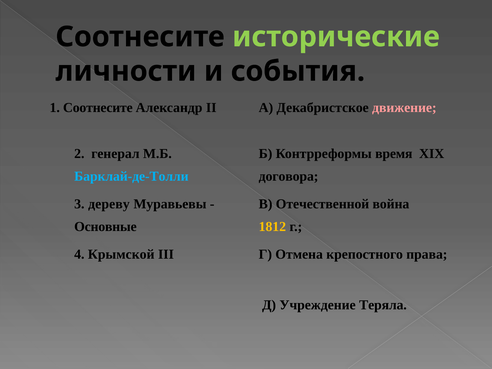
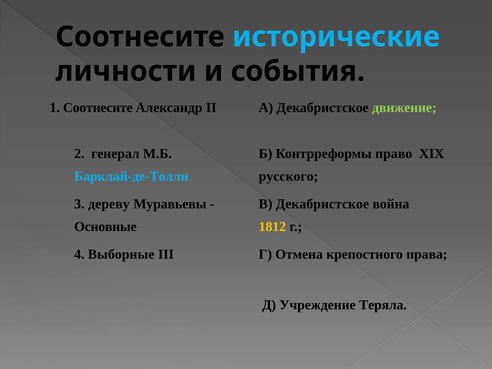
исторические colour: light green -> light blue
движение colour: pink -> light green
время: время -> право
договора: договора -> русского
В Отечественной: Отечественной -> Декабристское
Крымской: Крымской -> Выборные
